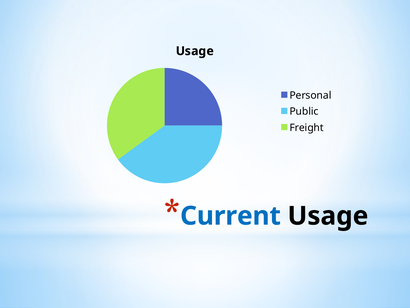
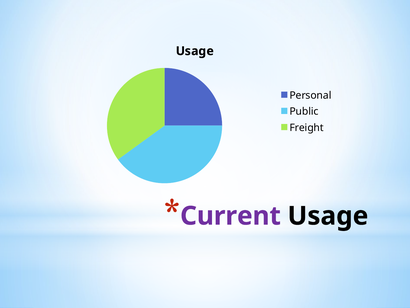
Current colour: blue -> purple
